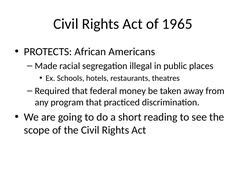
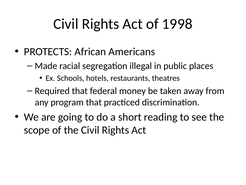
1965: 1965 -> 1998
